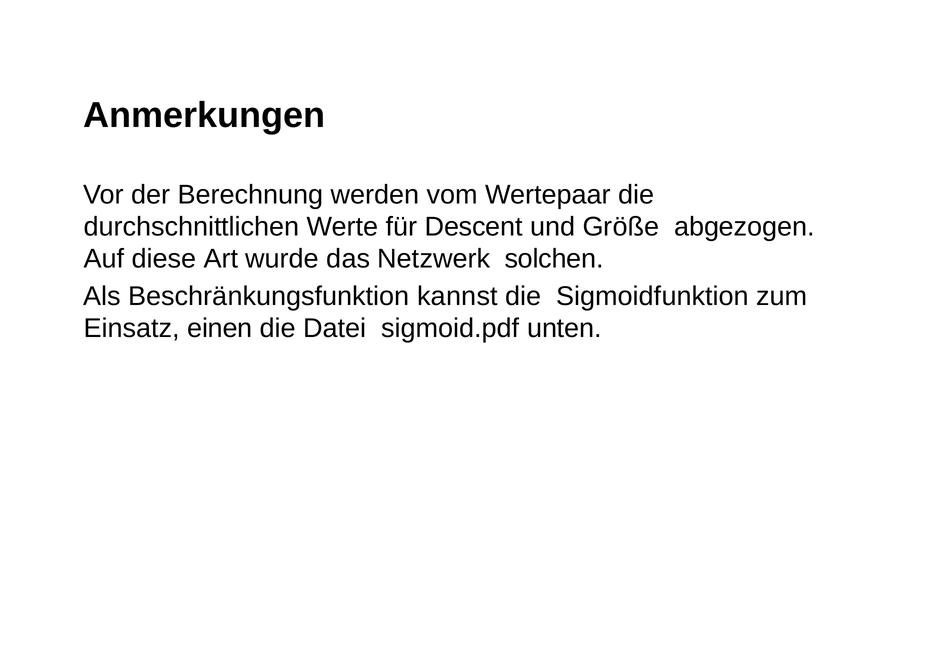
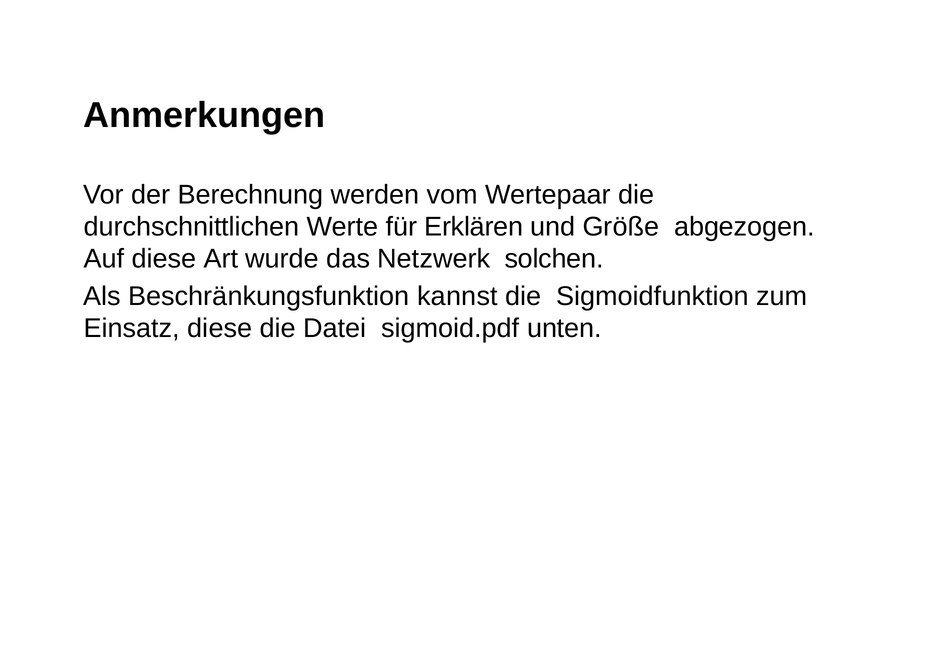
Descent: Descent -> Erklären
Einsatz einen: einen -> diese
